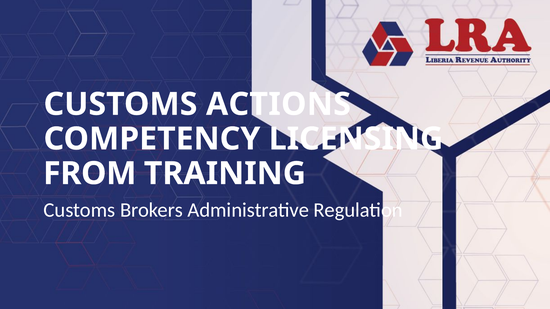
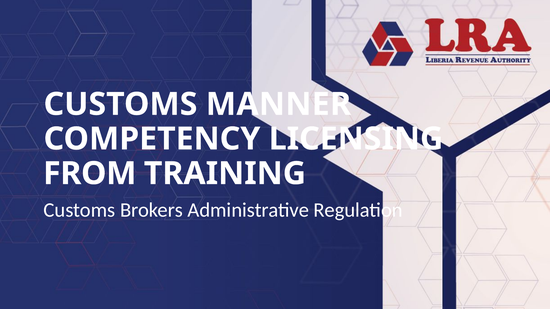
ACTIONS: ACTIONS -> MANNER
